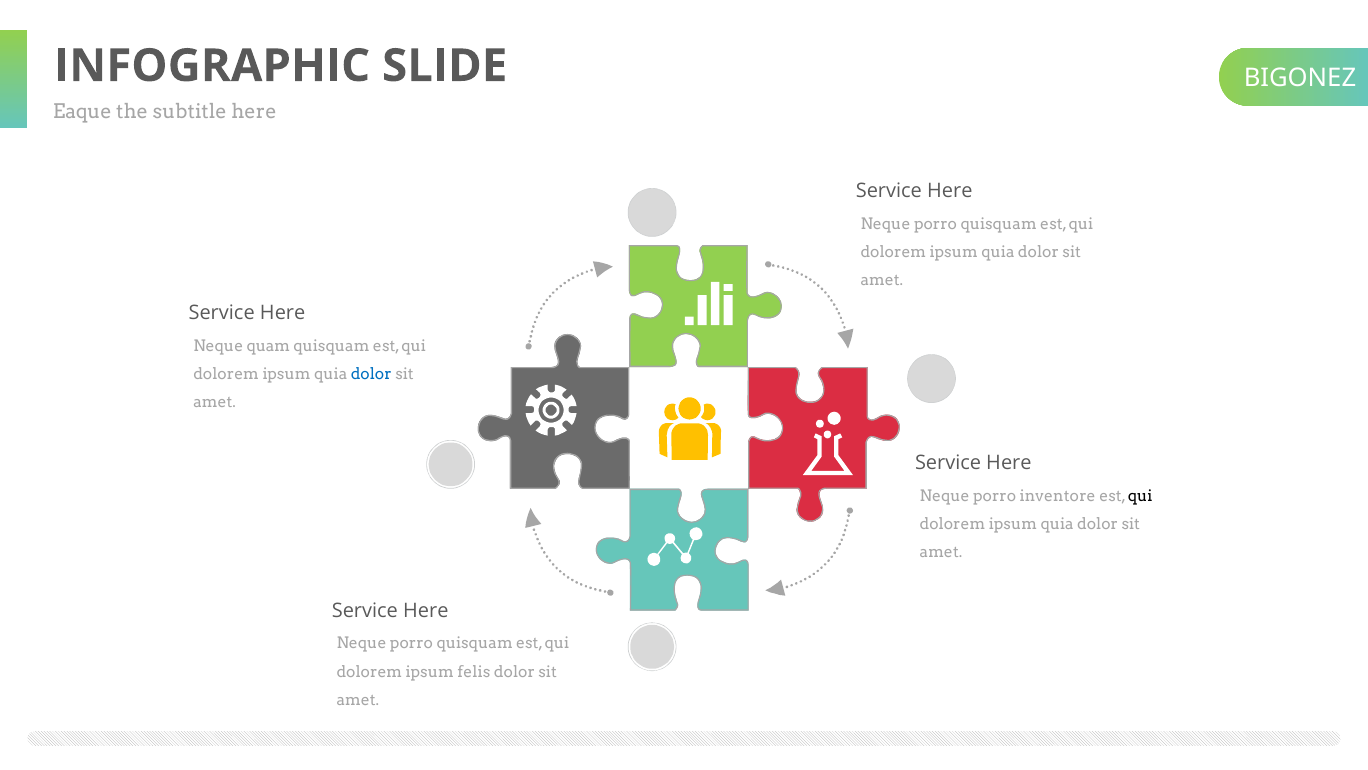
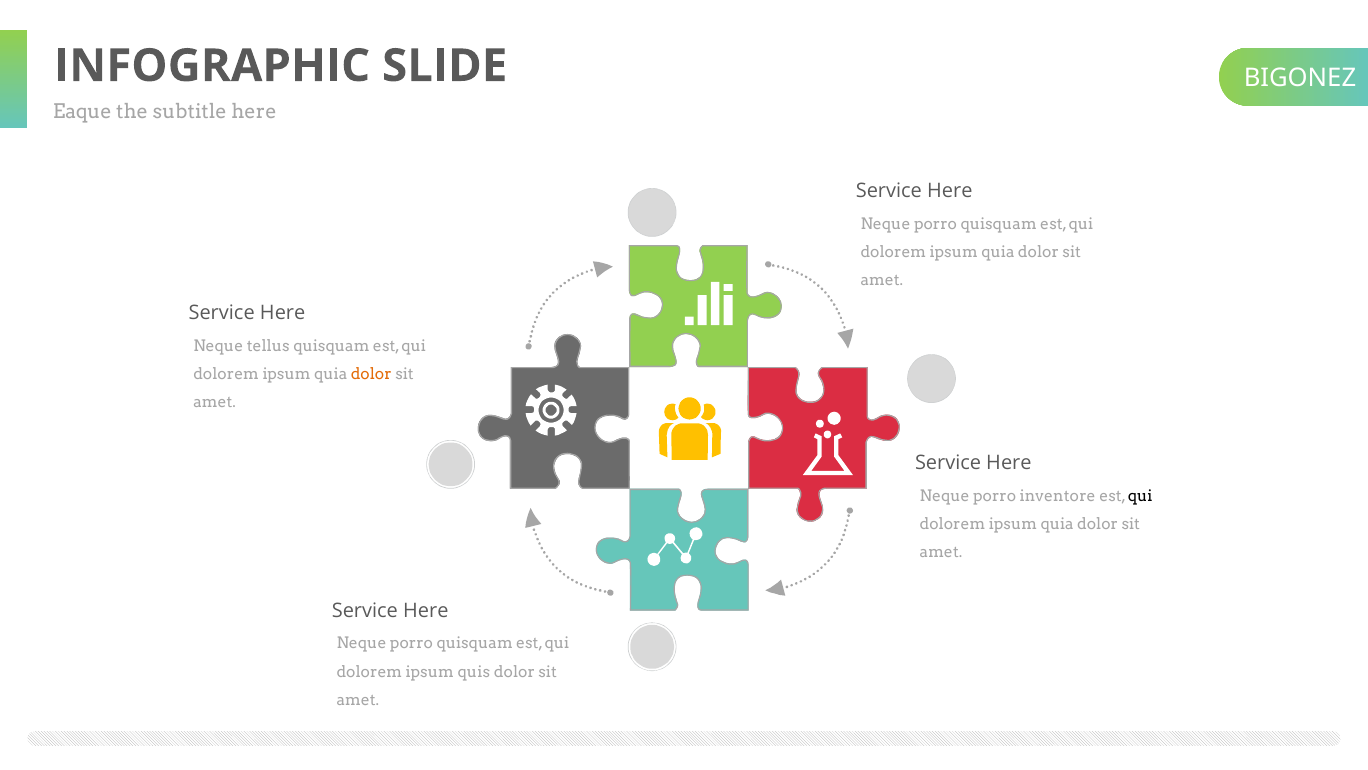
quam: quam -> tellus
dolor at (371, 374) colour: blue -> orange
felis: felis -> quis
